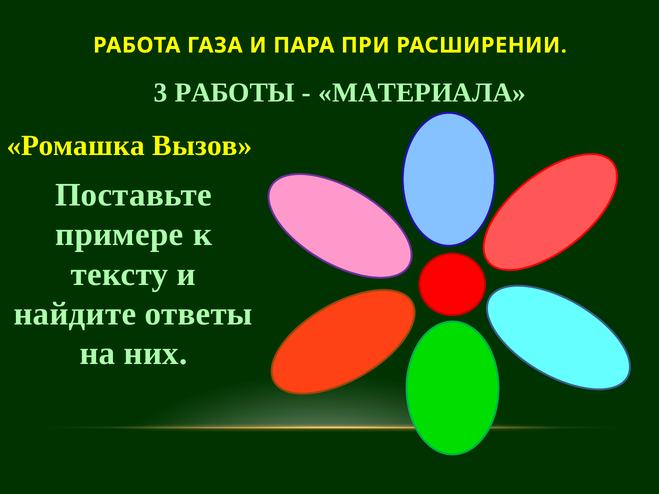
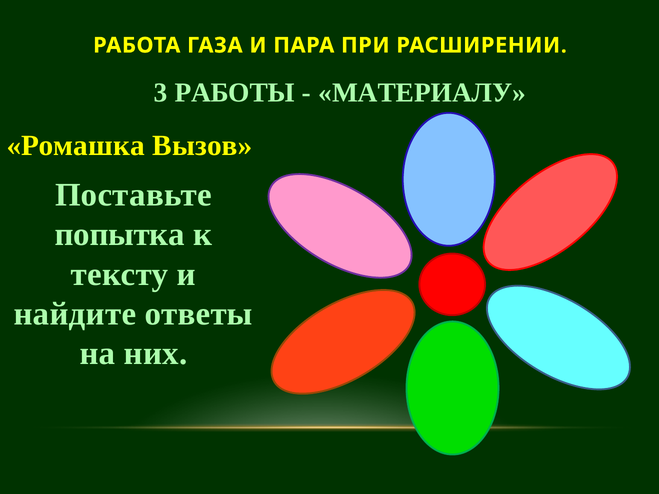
МАТЕРИАЛА: МАТЕРИАЛА -> МАТЕРИАЛУ
примере: примере -> попытка
